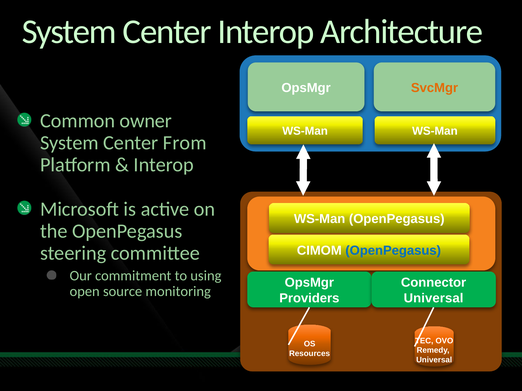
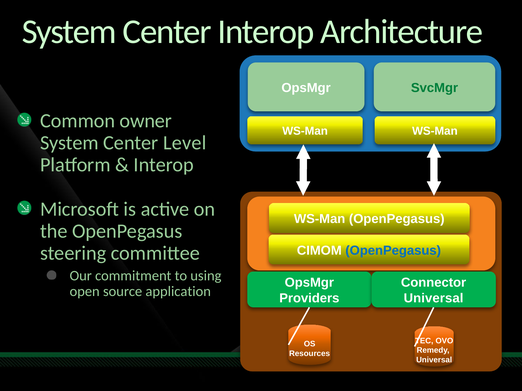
SvcMgr colour: orange -> green
From: From -> Level
monitoring: monitoring -> application
